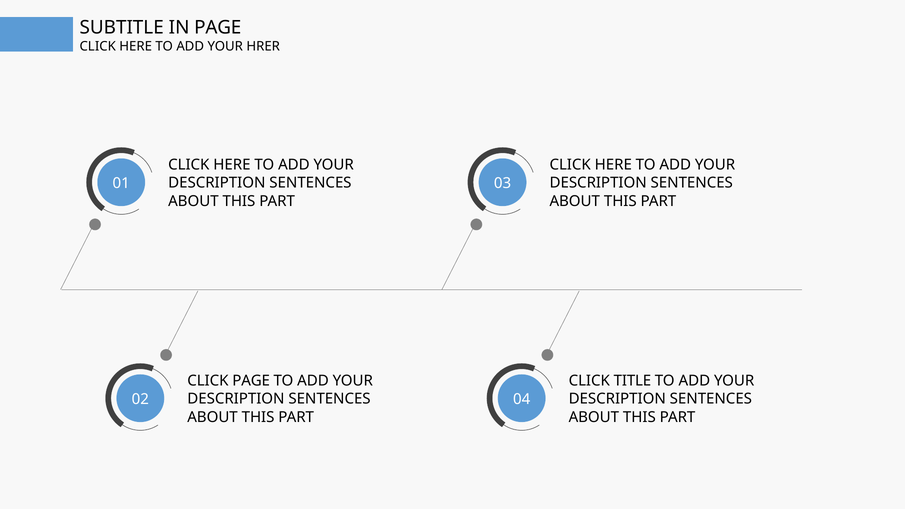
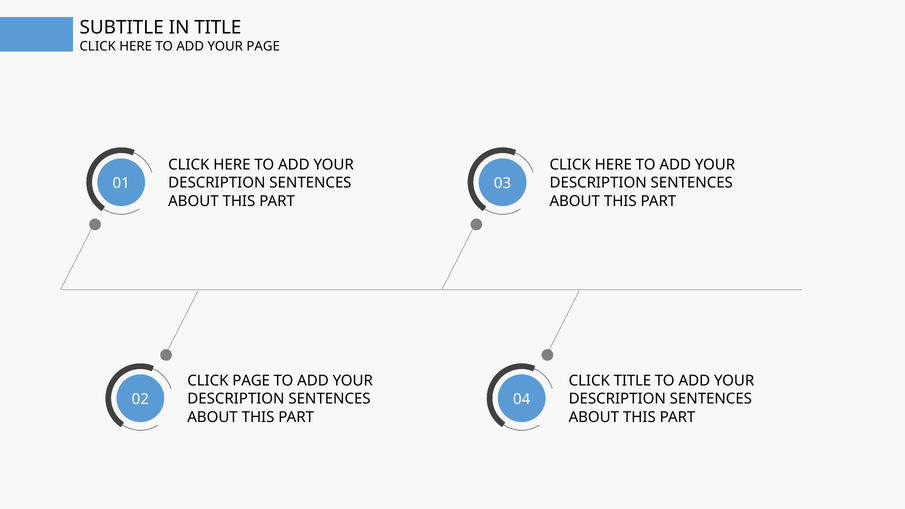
IN PAGE: PAGE -> TITLE
YOUR HRER: HRER -> PAGE
